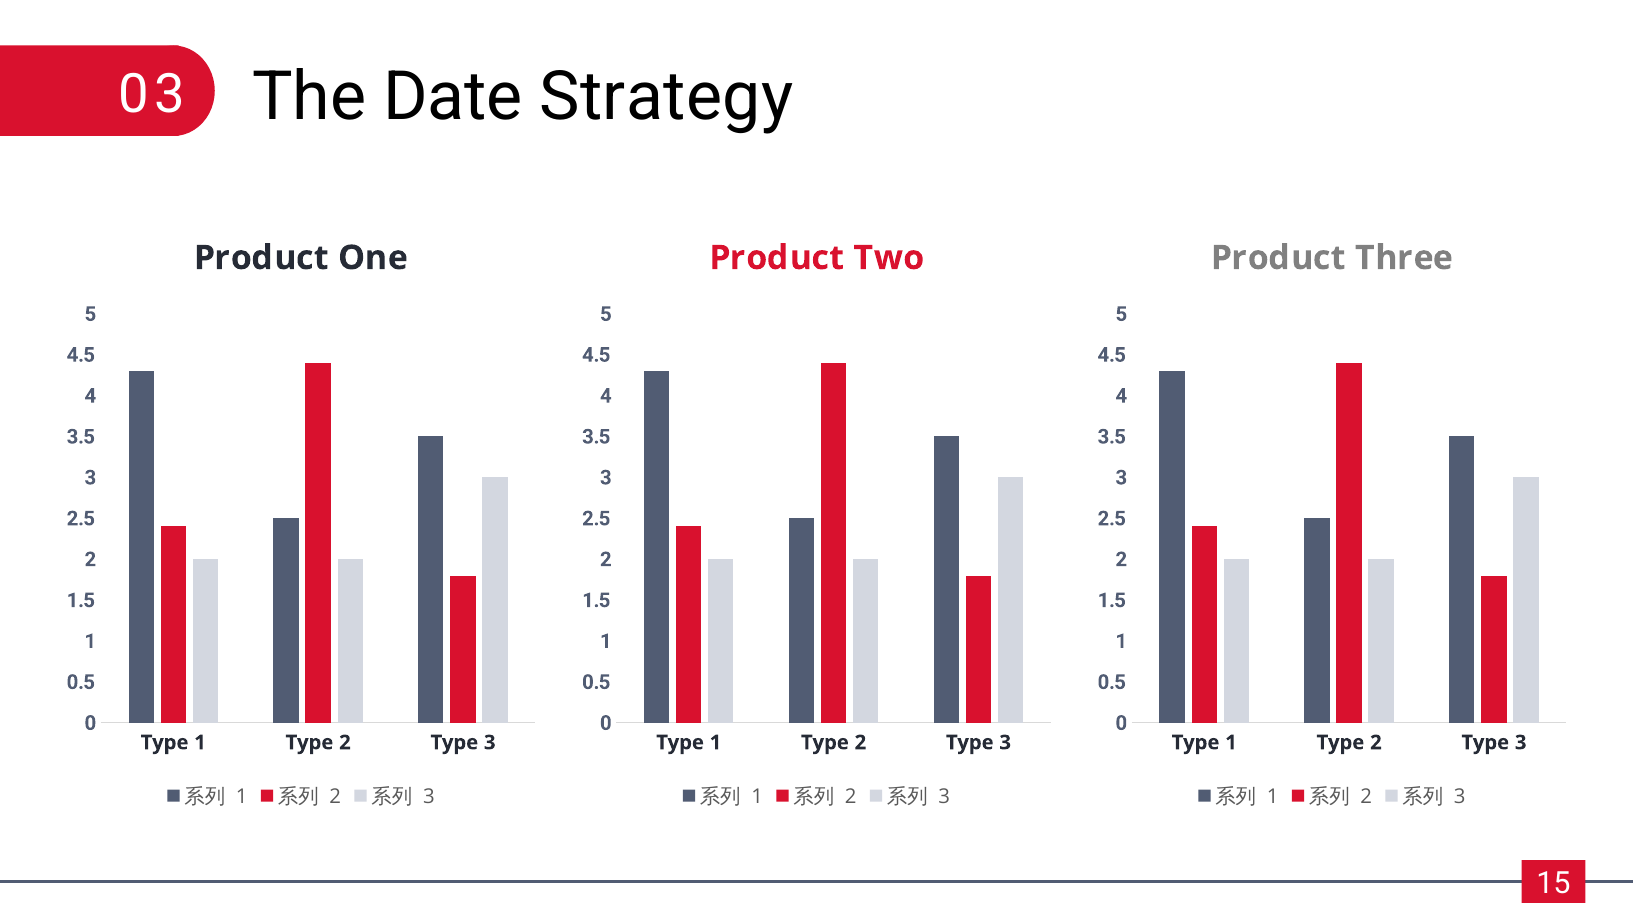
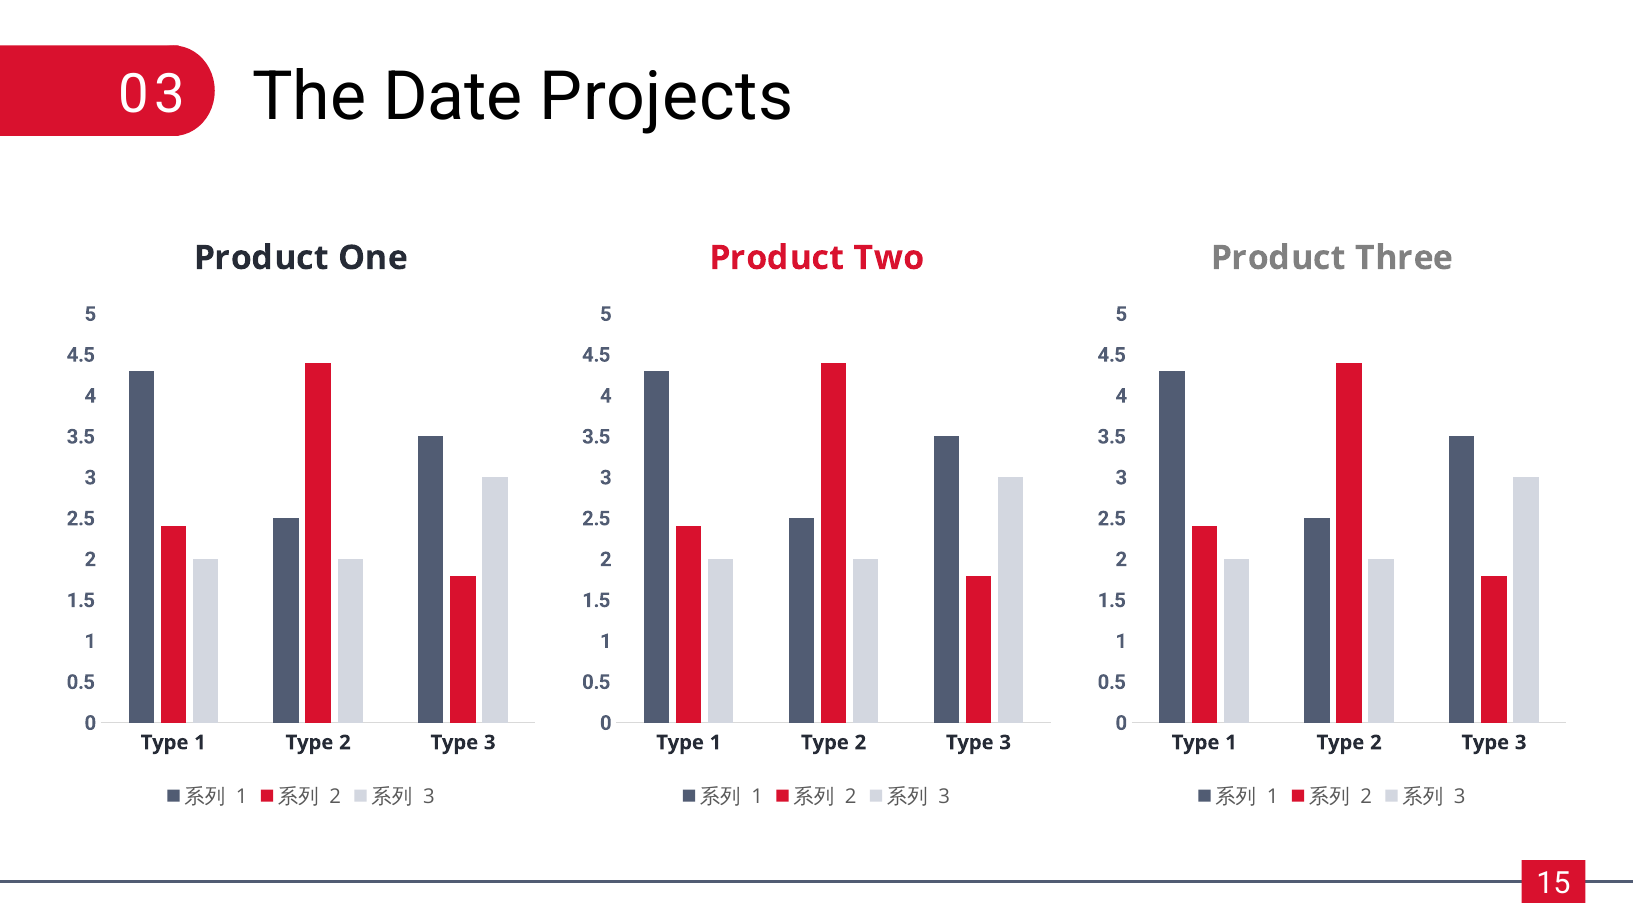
Strategy: Strategy -> Projects
